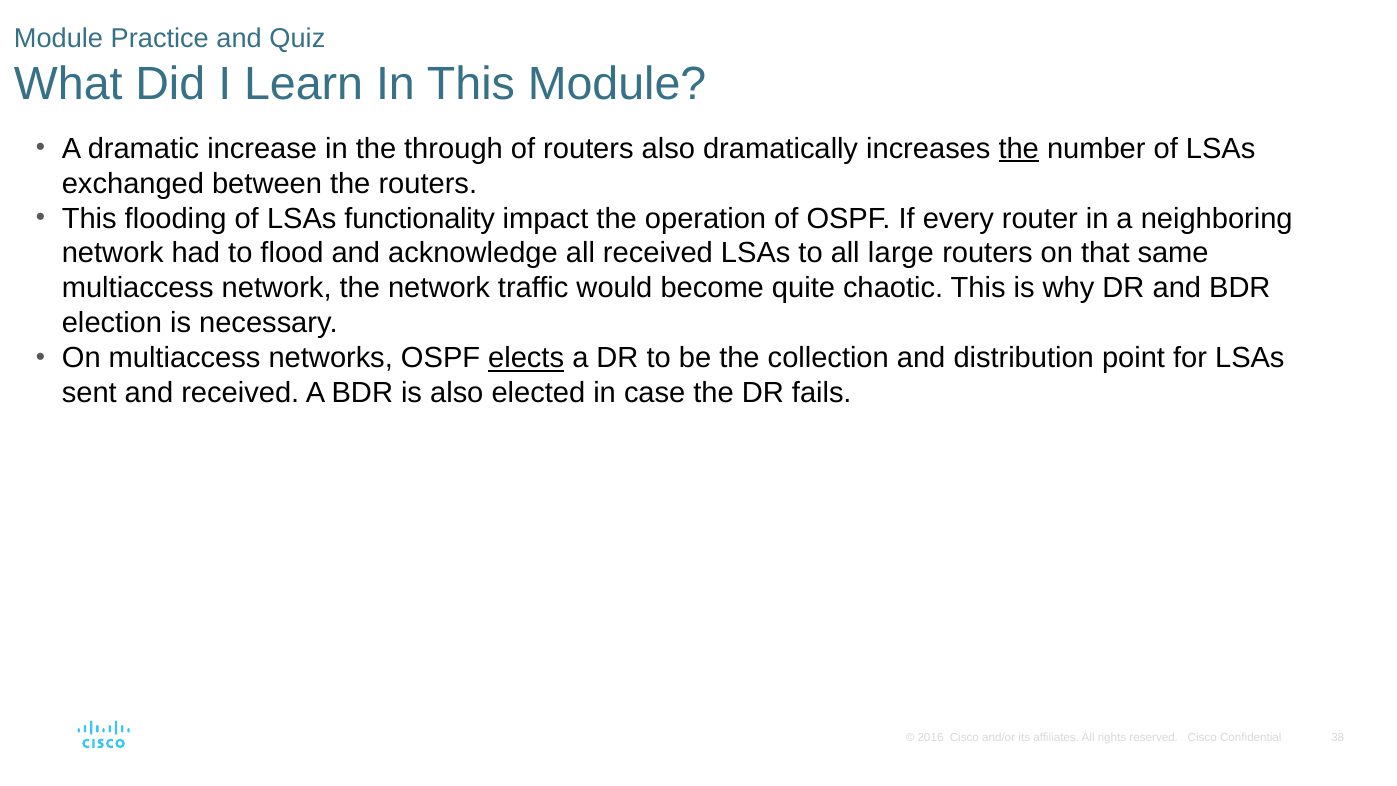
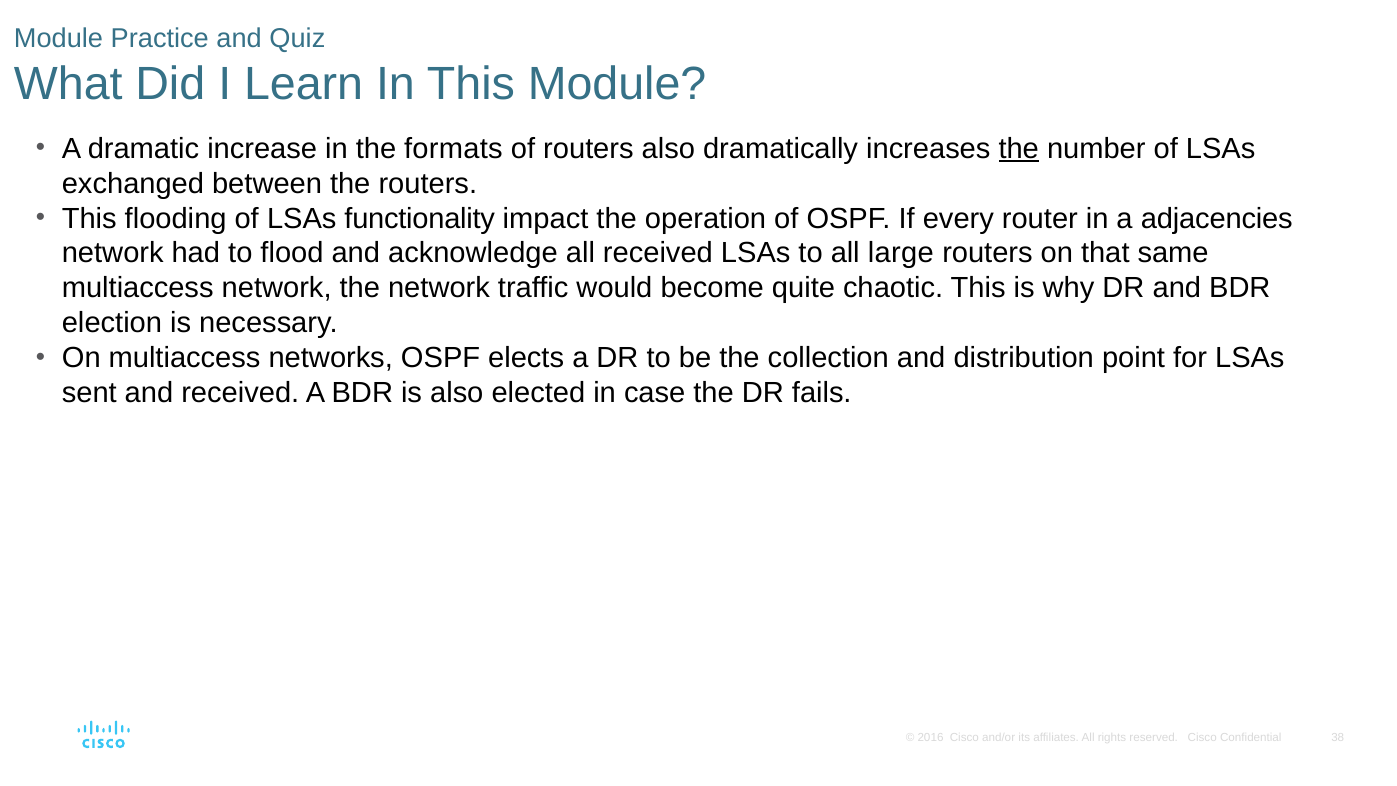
through: through -> formats
neighboring: neighboring -> adjacencies
elects underline: present -> none
